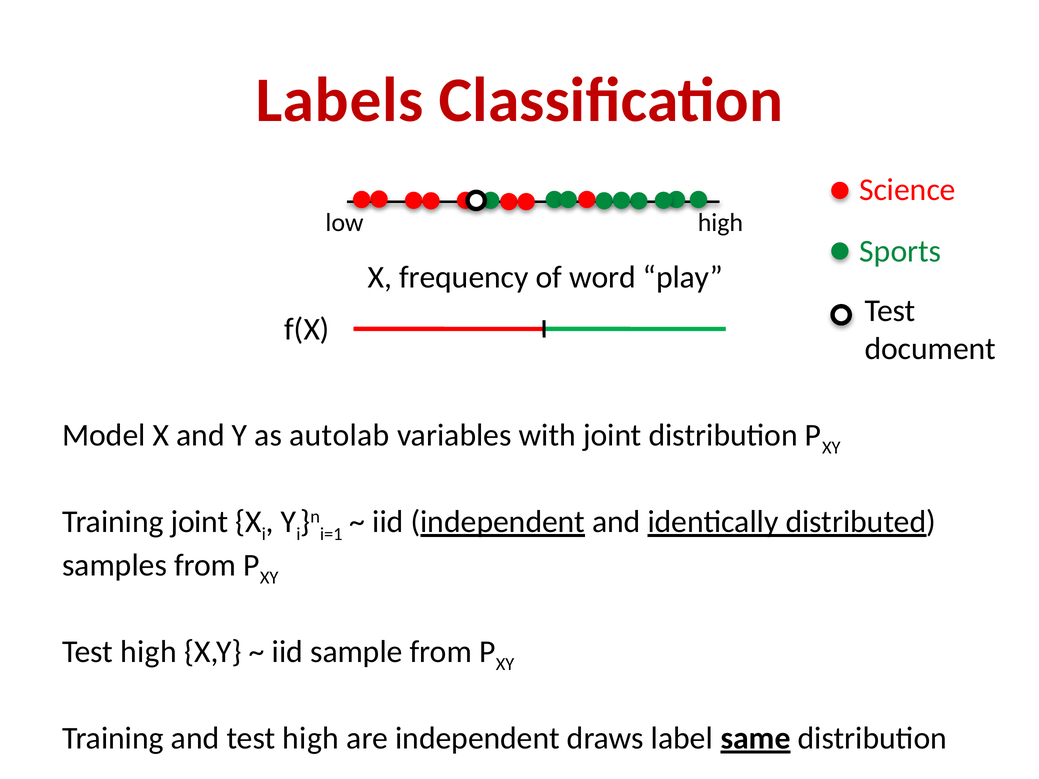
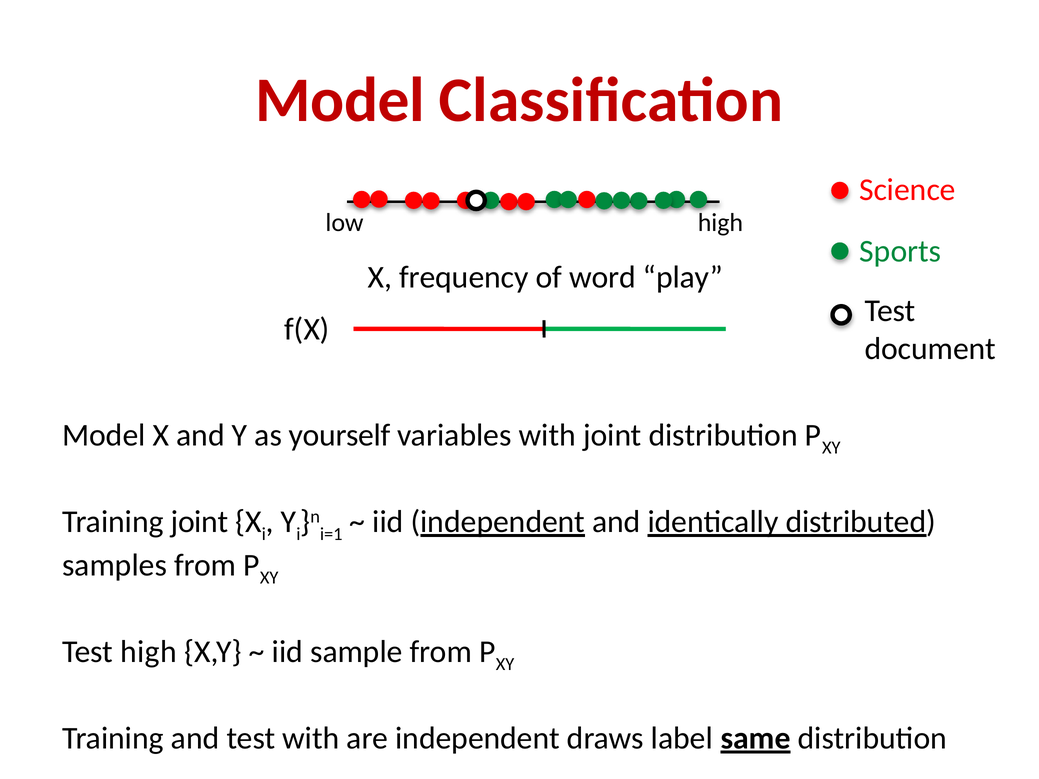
Labels at (340, 101): Labels -> Model
autolab: autolab -> yourself
and test high: high -> with
